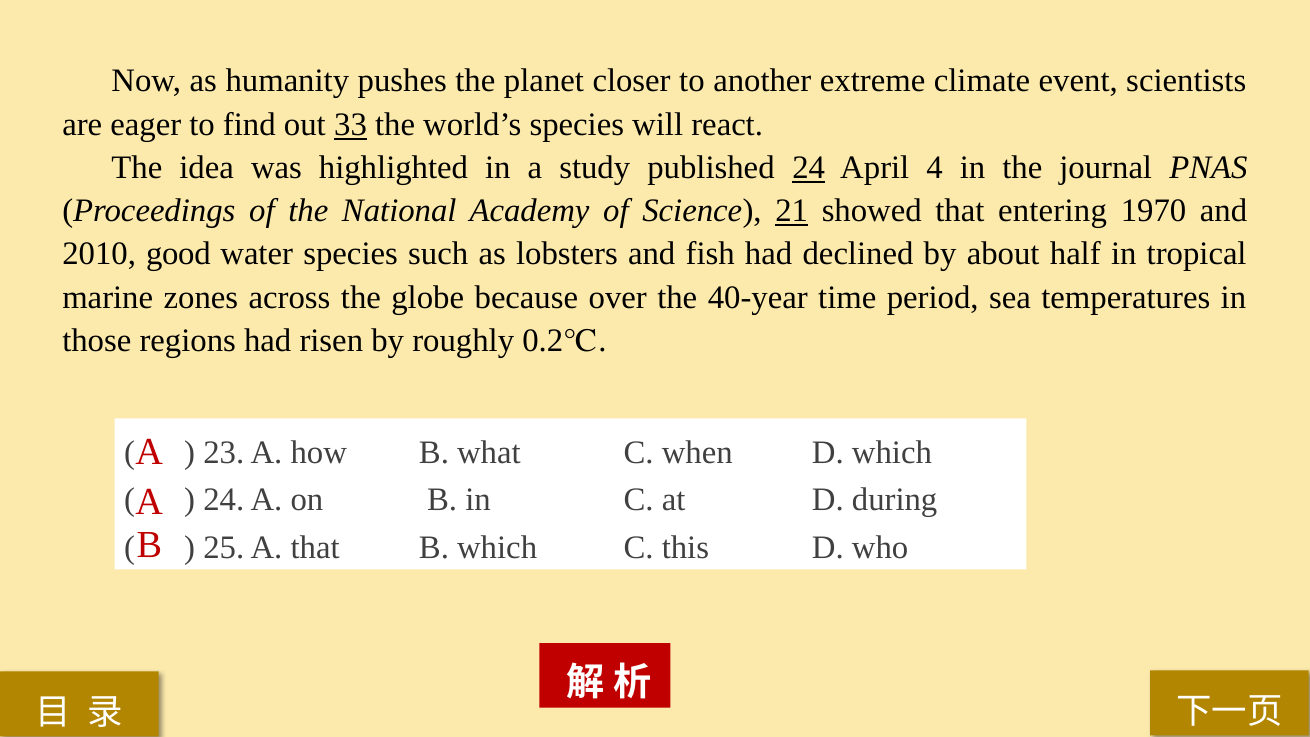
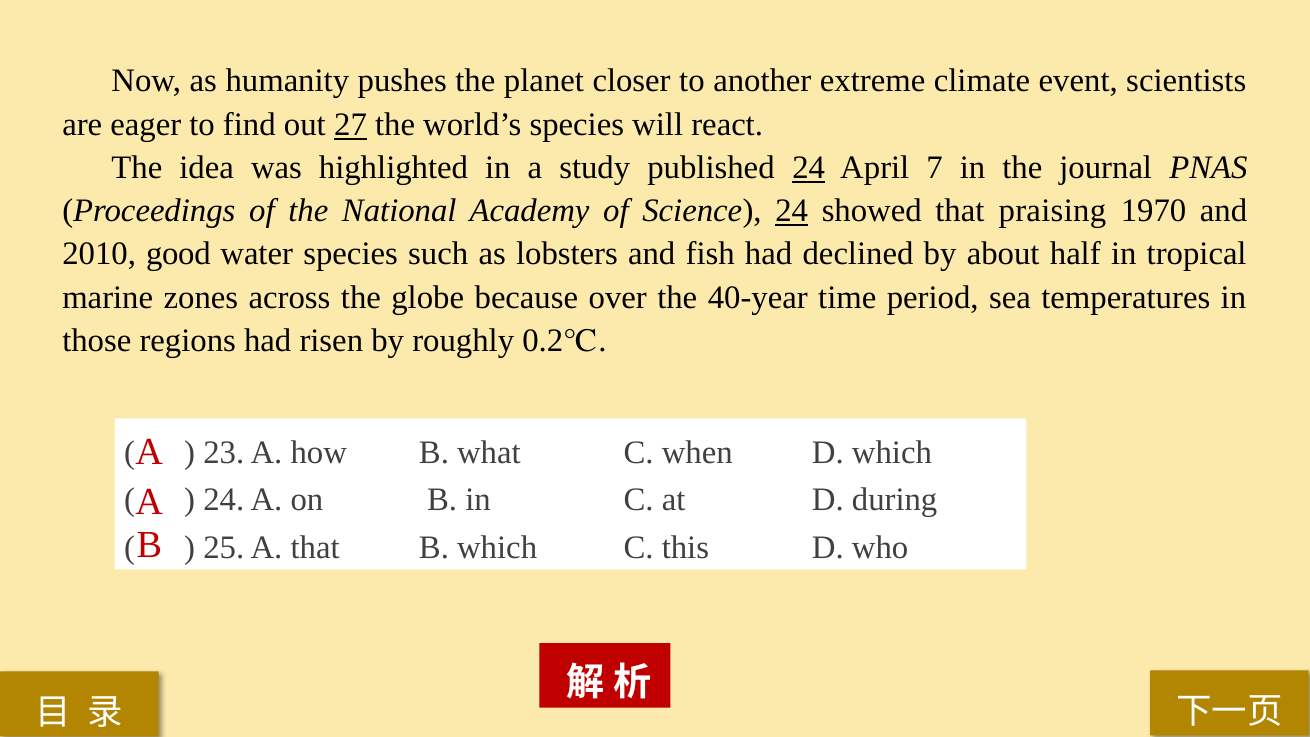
33: 33 -> 27
4: 4 -> 7
Science 21: 21 -> 24
entering: entering -> praising
